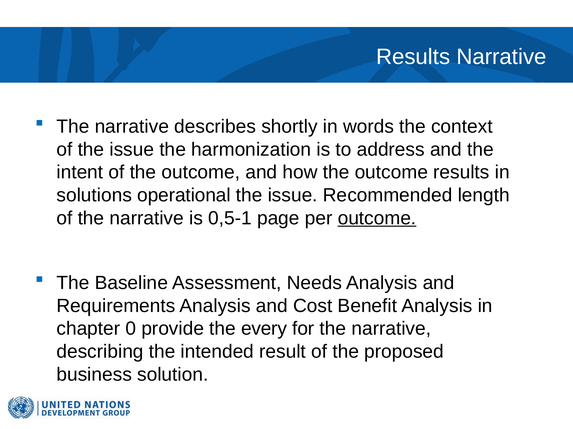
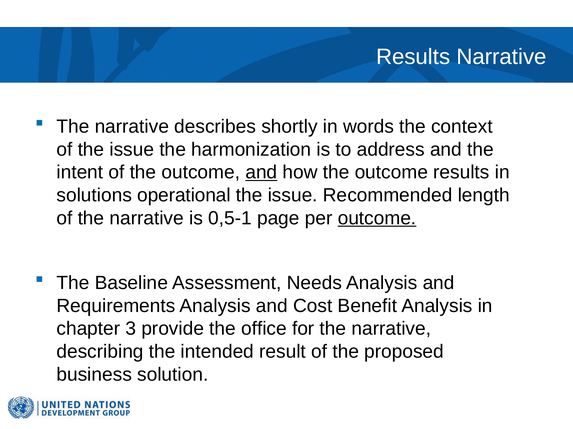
and at (261, 173) underline: none -> present
0: 0 -> 3
every: every -> office
